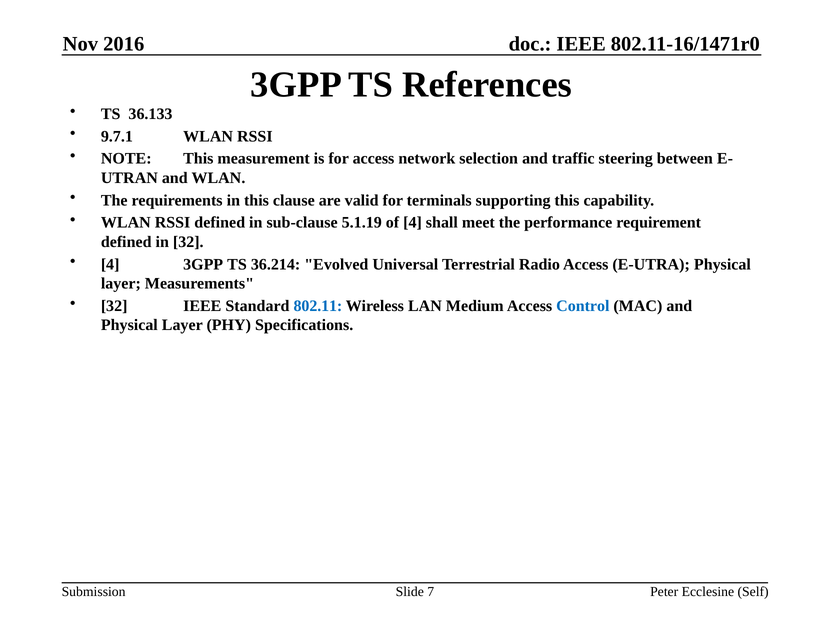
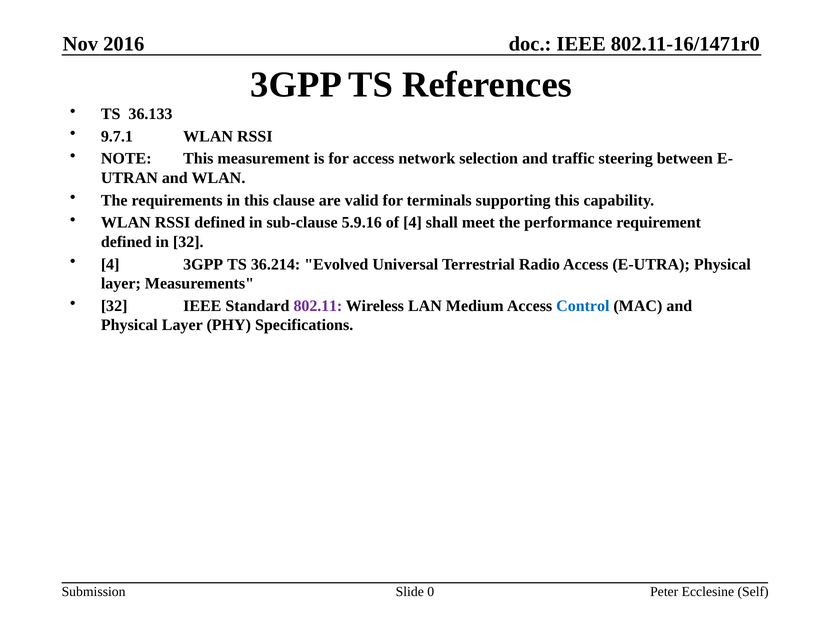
5.1.19: 5.1.19 -> 5.9.16
802.11 colour: blue -> purple
7: 7 -> 0
